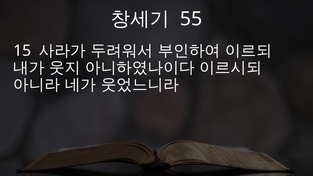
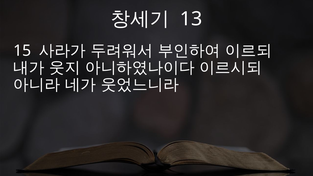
55: 55 -> 13
